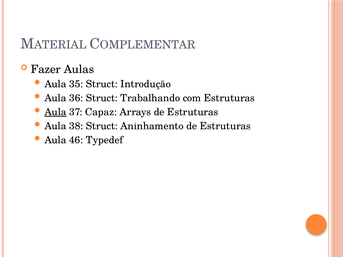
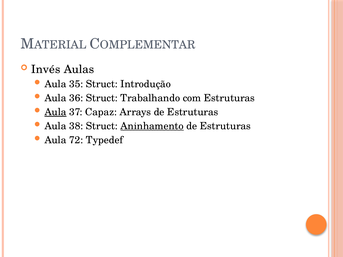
Fazer: Fazer -> Invés
Aninhamento underline: none -> present
46: 46 -> 72
